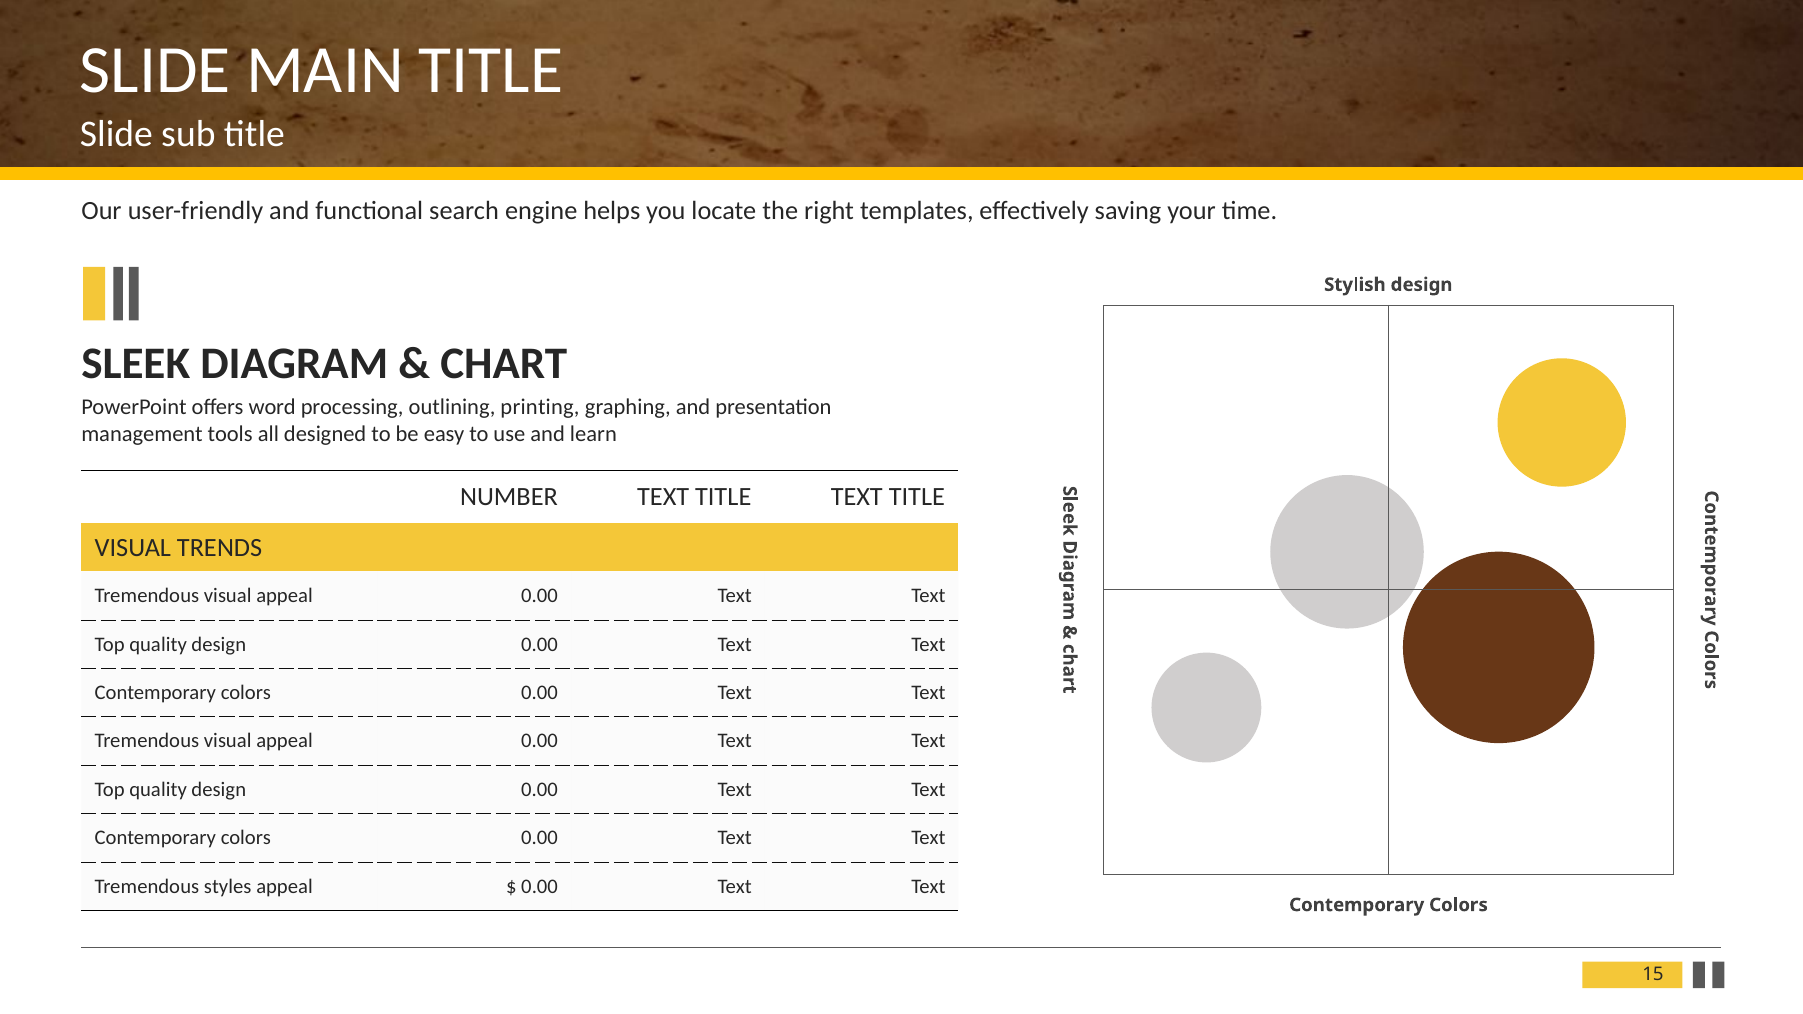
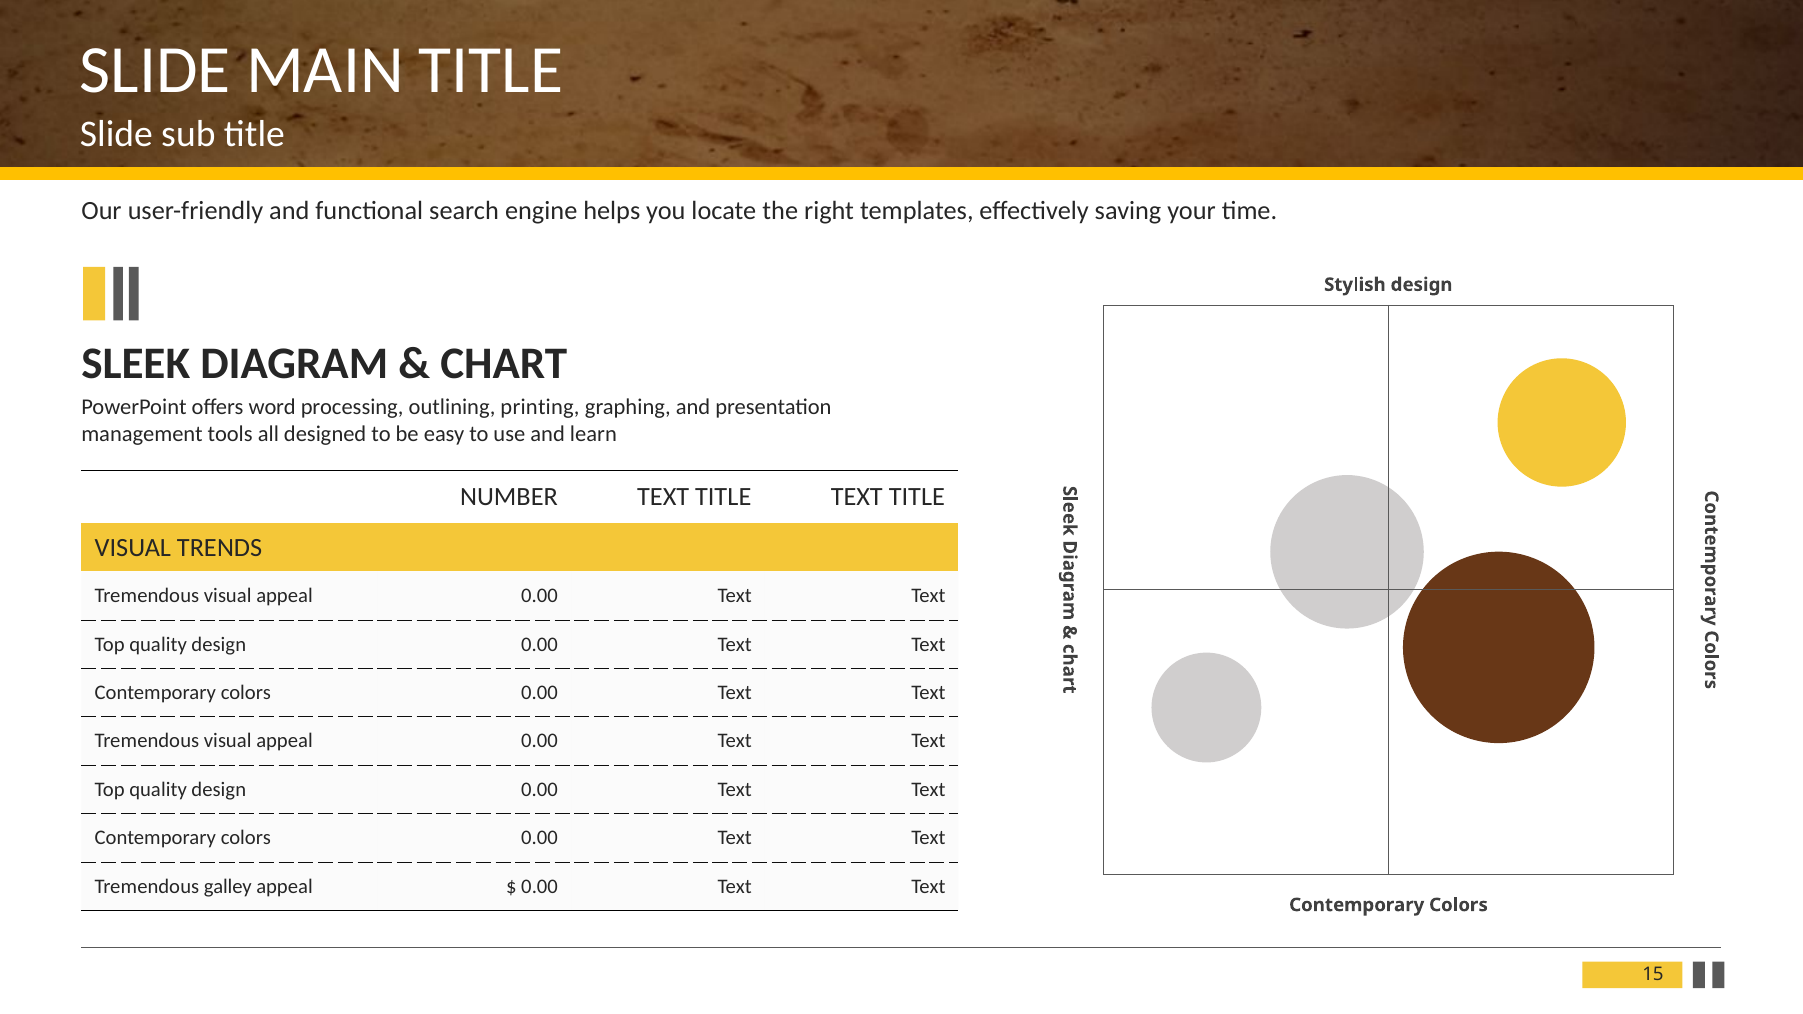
styles: styles -> galley
